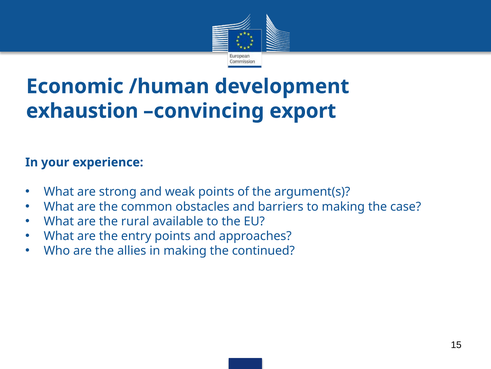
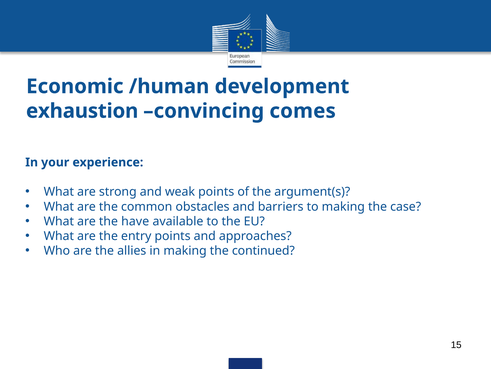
export: export -> comes
rural: rural -> have
